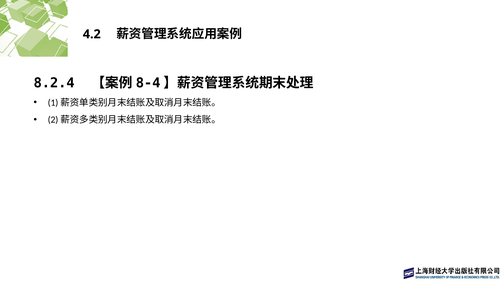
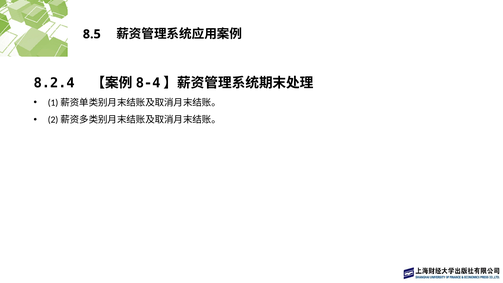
4.2: 4.2 -> 8.5
